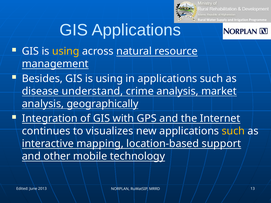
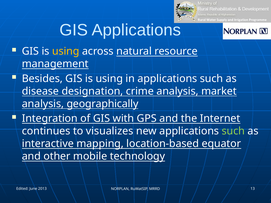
understand: understand -> designation
such at (233, 131) colour: yellow -> light green
support: support -> equator
